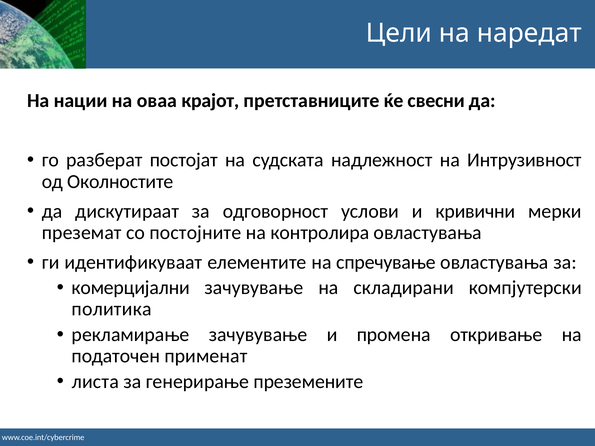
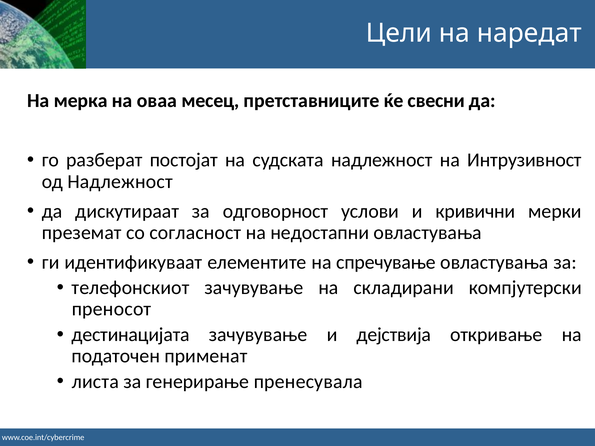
нации: нации -> мерка
крајот: крајот -> месец
од Околностите: Околностите -> Надлежност
постојните: постојните -> согласност
контролира: контролира -> недостапни
комерцијални: комерцијални -> телефонскиот
политика: политика -> преносот
рекламирање: рекламирање -> дестинацијата
промена: промена -> дејствија
преземените: преземените -> пренесувала
